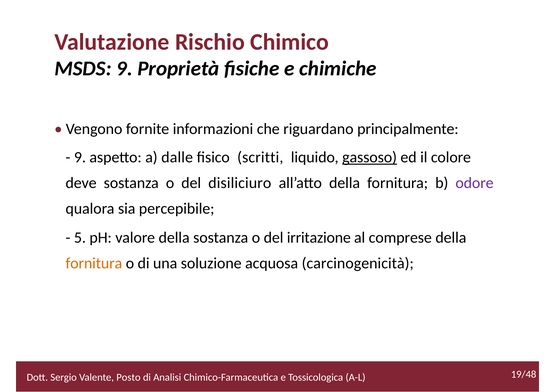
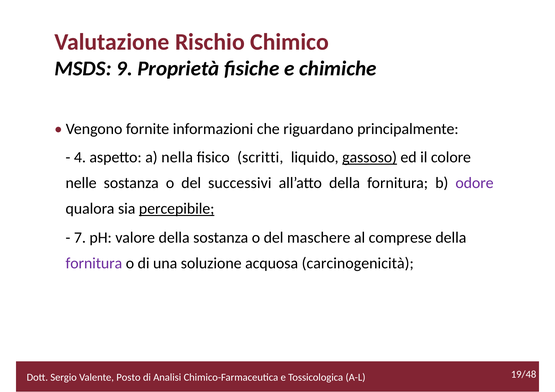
9 at (80, 158): 9 -> 4
dalle: dalle -> nella
deve: deve -> nelle
disiliciuro: disiliciuro -> successivi
percepibile underline: none -> present
5: 5 -> 7
irritazione: irritazione -> maschere
fornitura at (94, 264) colour: orange -> purple
